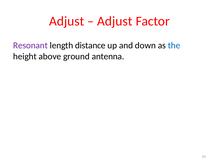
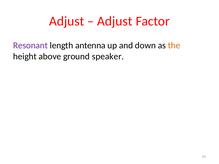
distance: distance -> antenna
the colour: blue -> orange
antenna: antenna -> speaker
